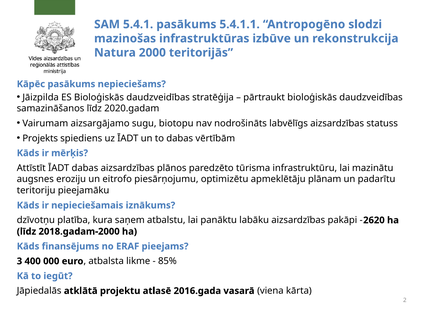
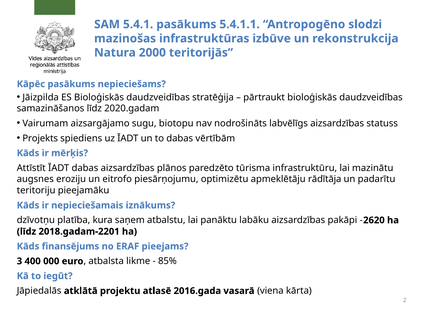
plānam: plānam -> rādītāja
2018.gadam-2000: 2018.gadam-2000 -> 2018.gadam-2201
